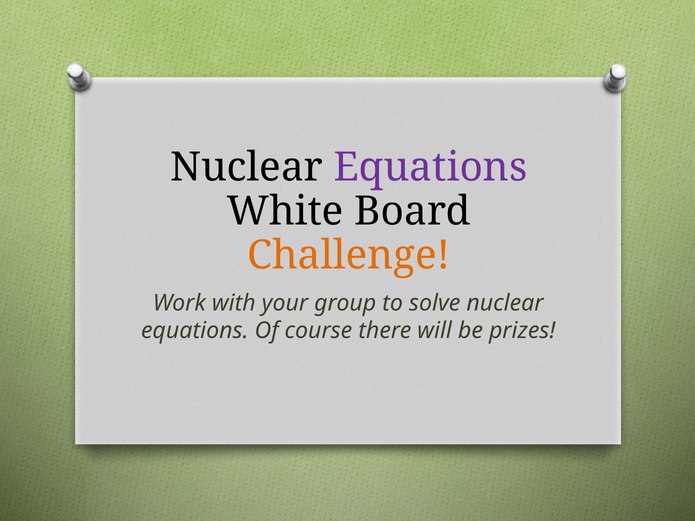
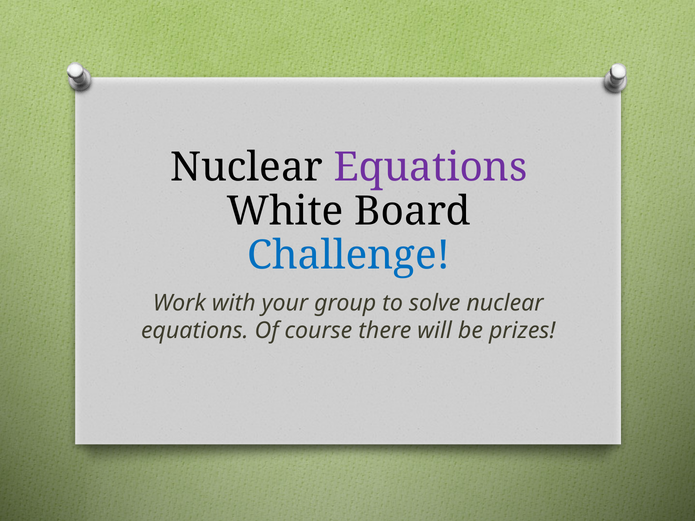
Challenge colour: orange -> blue
